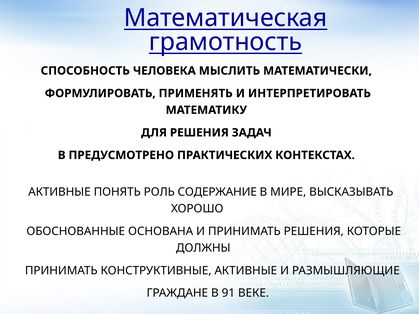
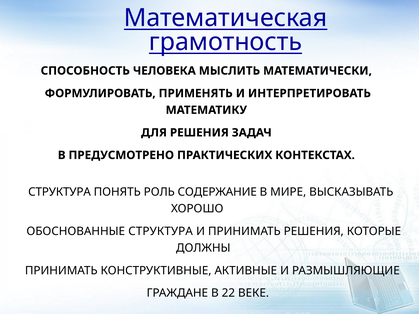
АКТИВНЫЕ at (59, 192): АКТИВНЫЕ -> СТРУКТУРА
ОБОСНОВАННЫЕ ОСНОВАНА: ОСНОВАНА -> СТРУКТУРА
91: 91 -> 22
